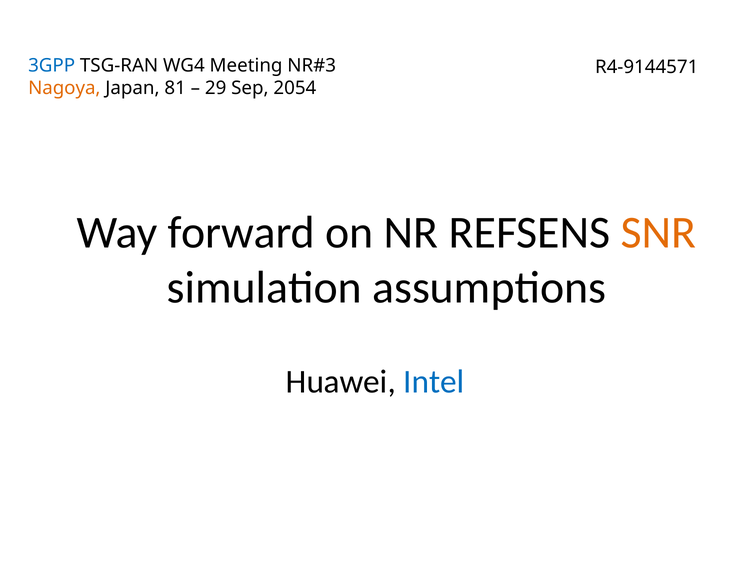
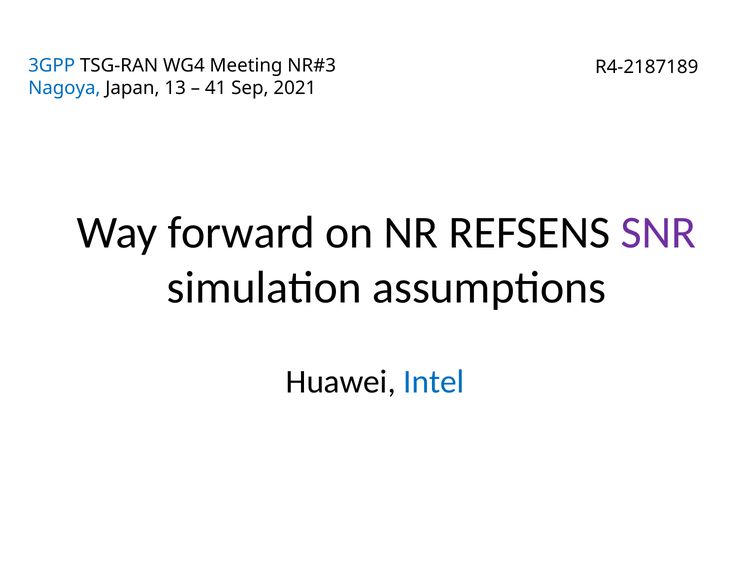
R4-9144571: R4-9144571 -> R4-2187189
Nagoya colour: orange -> blue
81: 81 -> 13
29: 29 -> 41
2054: 2054 -> 2021
SNR colour: orange -> purple
